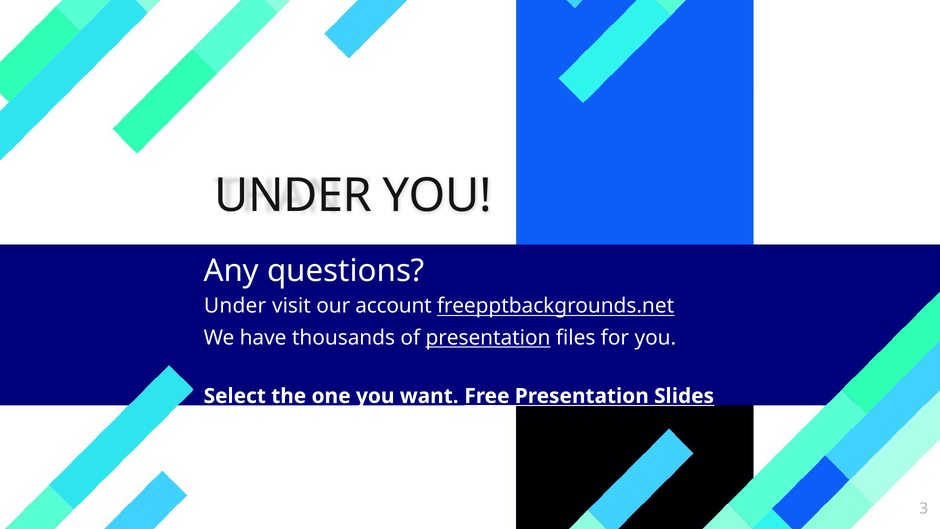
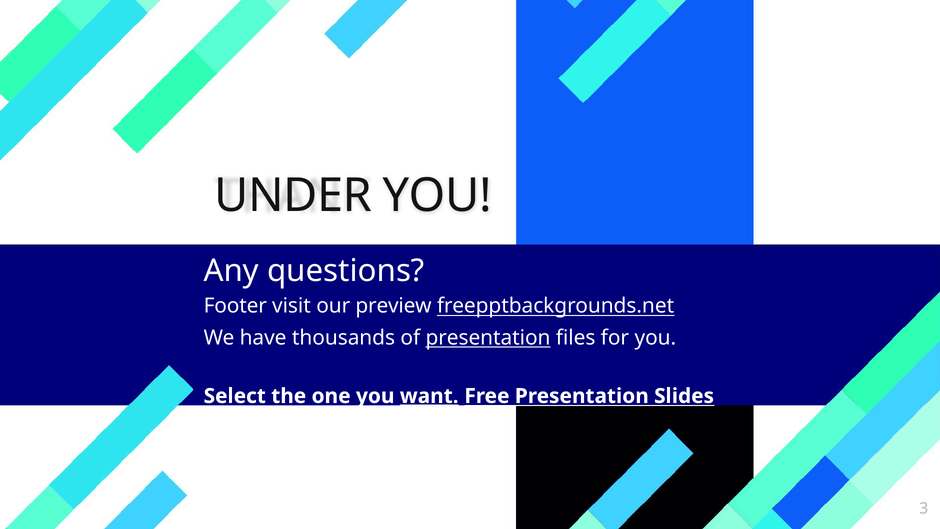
Under at (235, 306): Under -> Footer
account: account -> preview
want underline: none -> present
